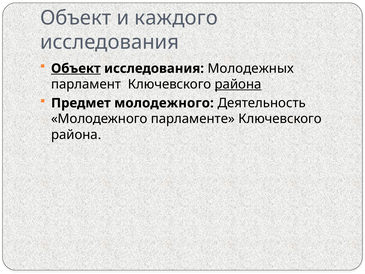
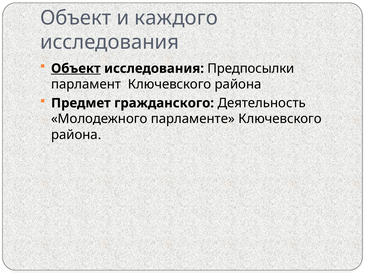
Молодежных: Молодежных -> Предпосылки
района at (238, 84) underline: present -> none
Предмет молодежного: молодежного -> гражданского
